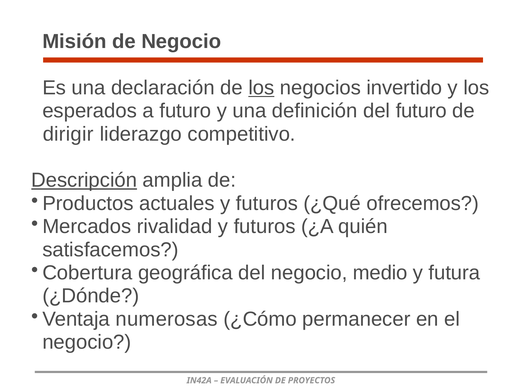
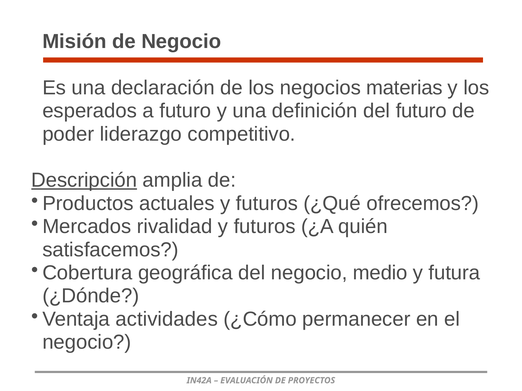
los at (261, 88) underline: present -> none
invertido: invertido -> materias
dirigir: dirigir -> poder
numerosas: numerosas -> actividades
